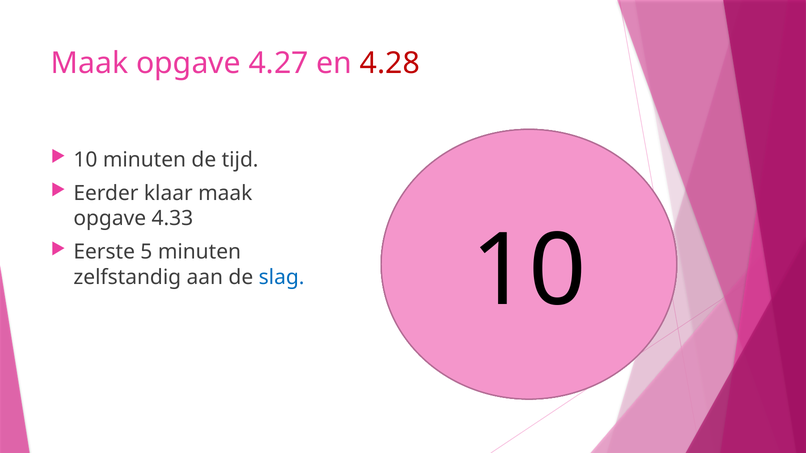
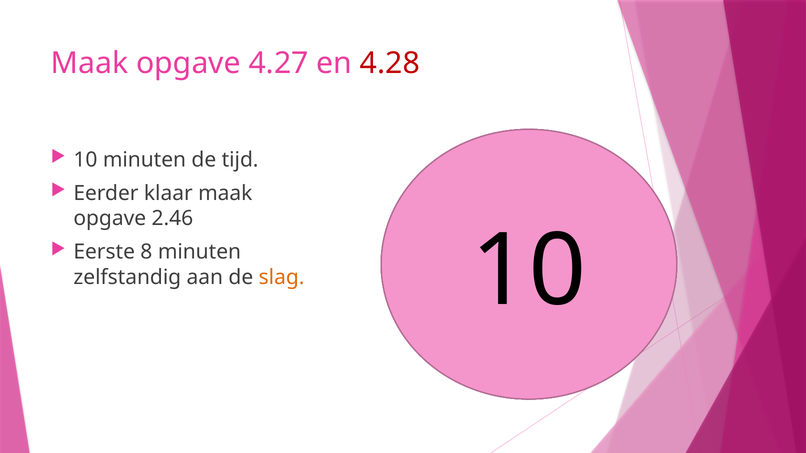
4.33: 4.33 -> 2.46
5: 5 -> 8
slag colour: blue -> orange
